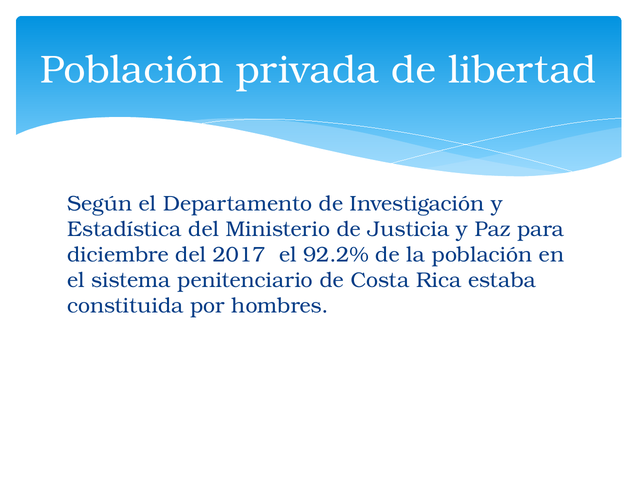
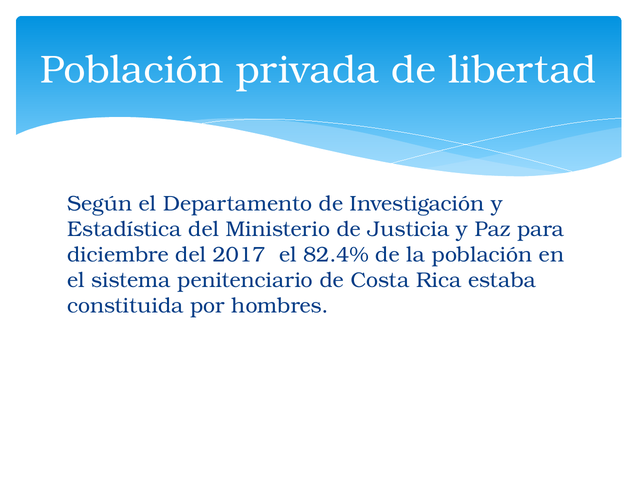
92.2%: 92.2% -> 82.4%
